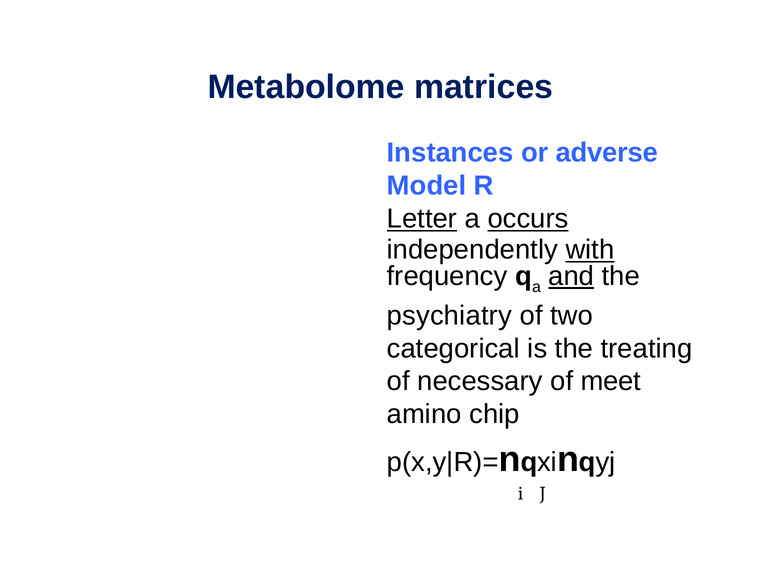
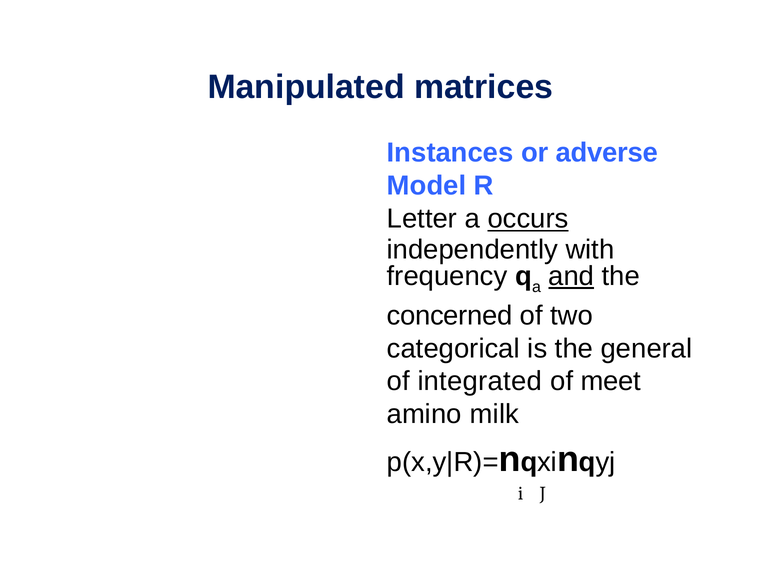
Metabolome: Metabolome -> Manipulated
Letter underline: present -> none
with underline: present -> none
psychiatry: psychiatry -> concerned
treating: treating -> general
necessary: necessary -> integrated
chip: chip -> milk
